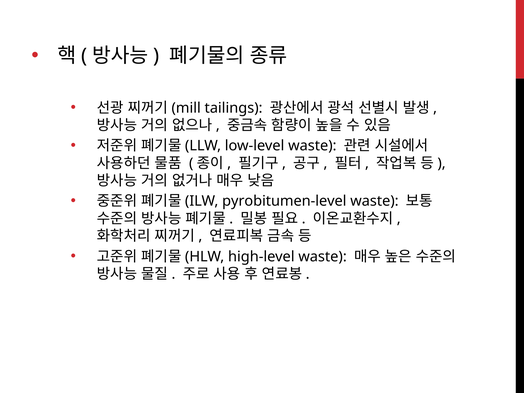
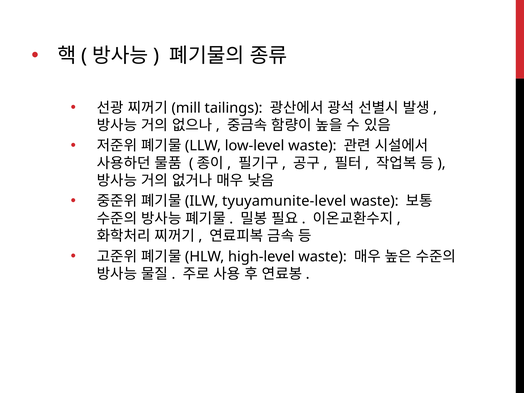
pyrobitumen-level: pyrobitumen-level -> tyuyamunite-level
